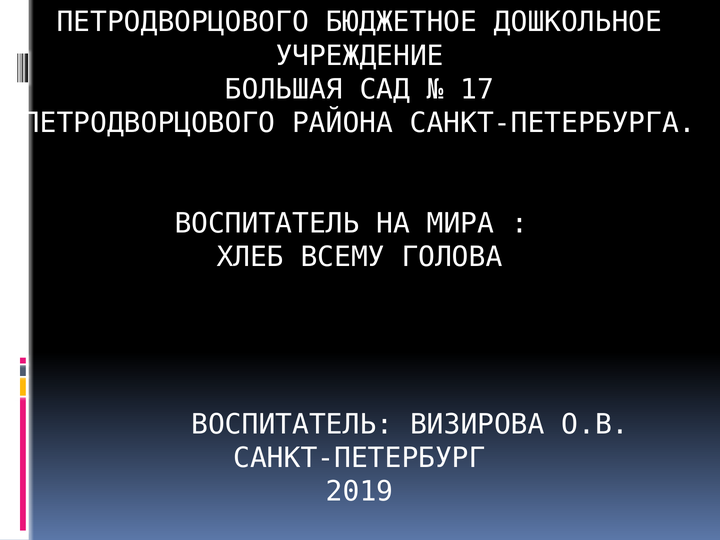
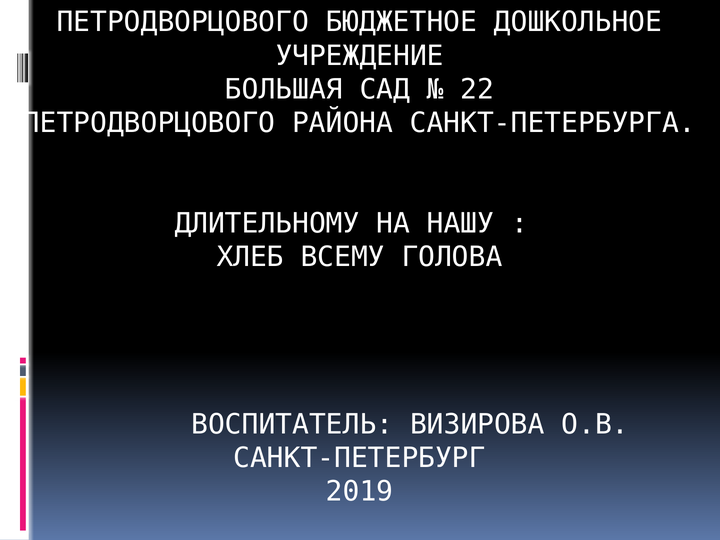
17: 17 -> 22
ВОСПИТАТЕЛЬ at (267, 223): ВОСПИТАТЕЛЬ -> ДЛИТЕЛЬНОМУ
МИРА: МИРА -> НАШУ
